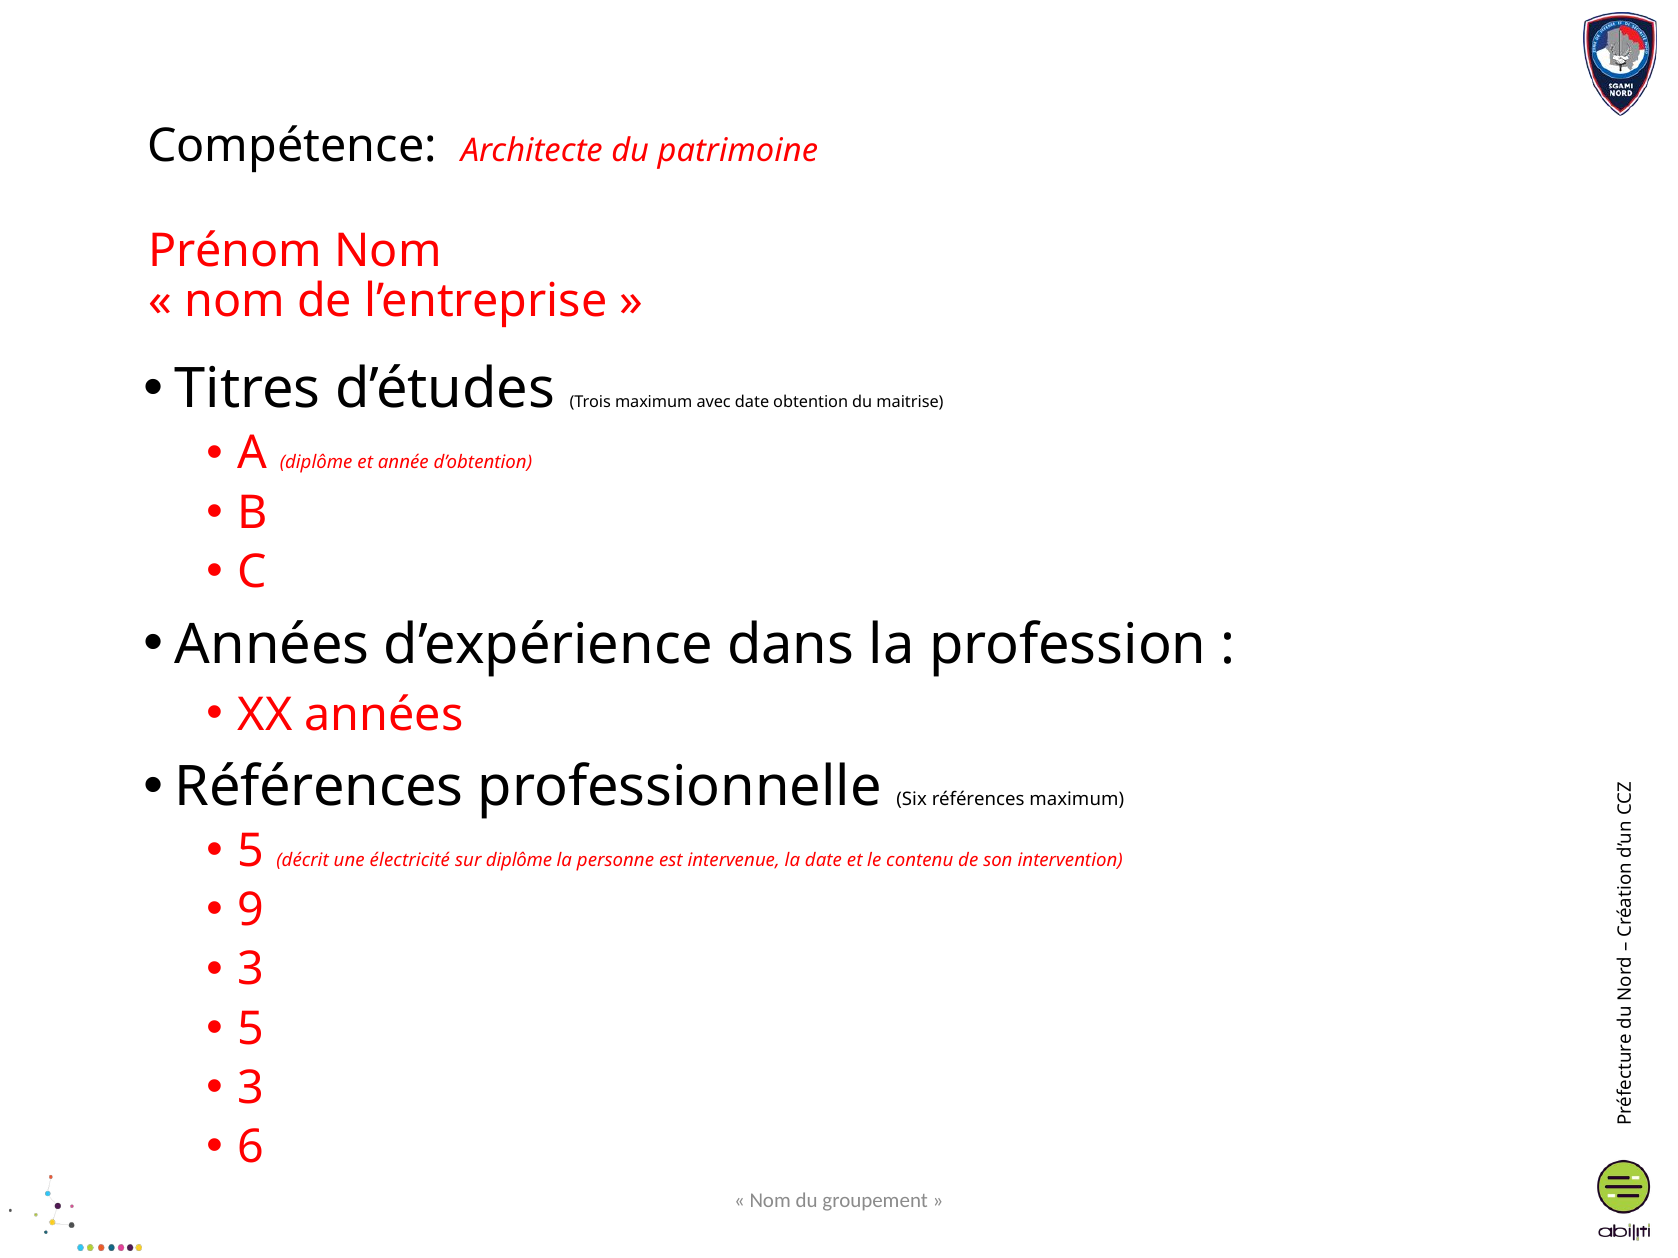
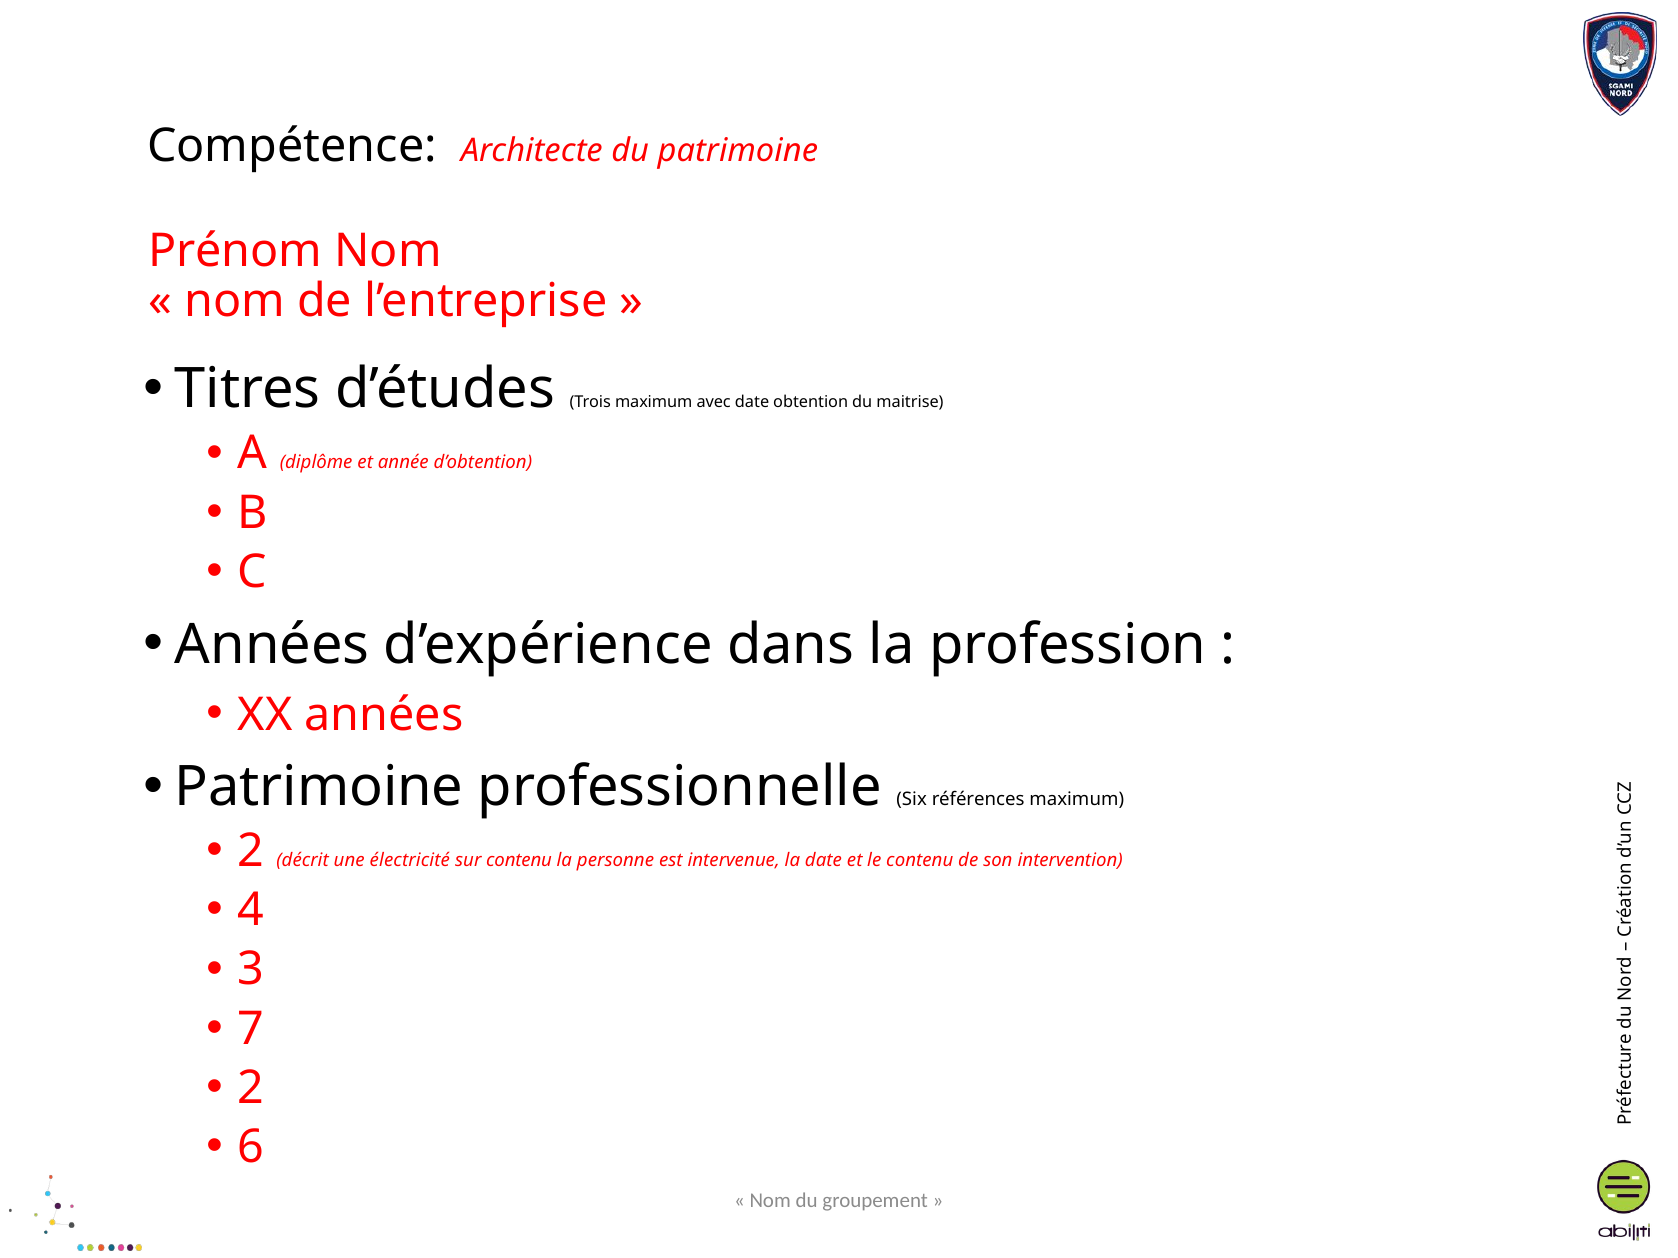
Références at (319, 788): Références -> Patrimoine
5 at (251, 852): 5 -> 2
sur diplôme: diplôme -> contenu
9: 9 -> 4
5 at (251, 1029): 5 -> 7
3 at (251, 1088): 3 -> 2
